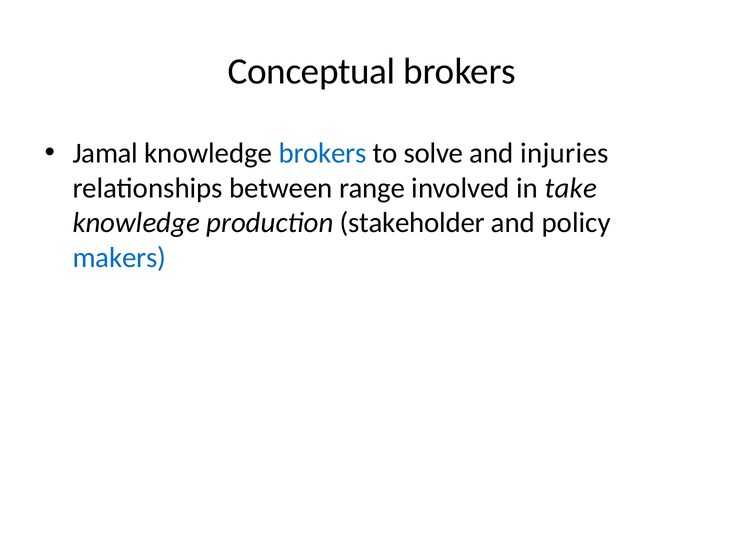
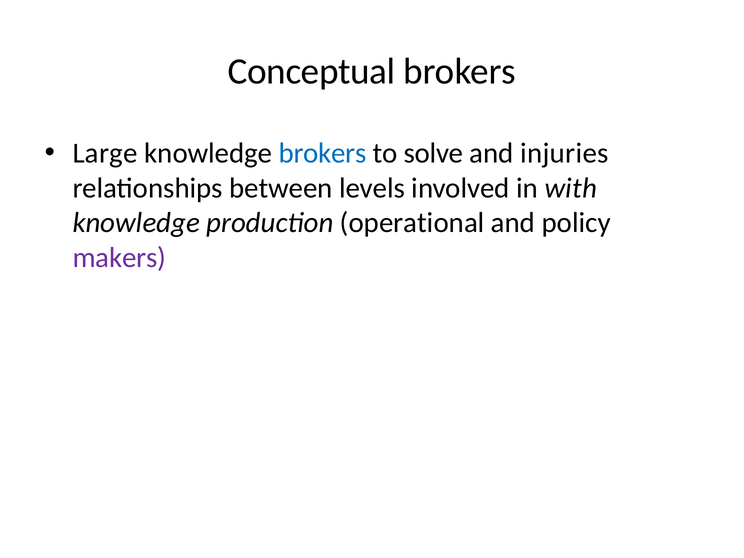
Jamal: Jamal -> Large
range: range -> levels
take: take -> with
stakeholder: stakeholder -> operational
makers colour: blue -> purple
